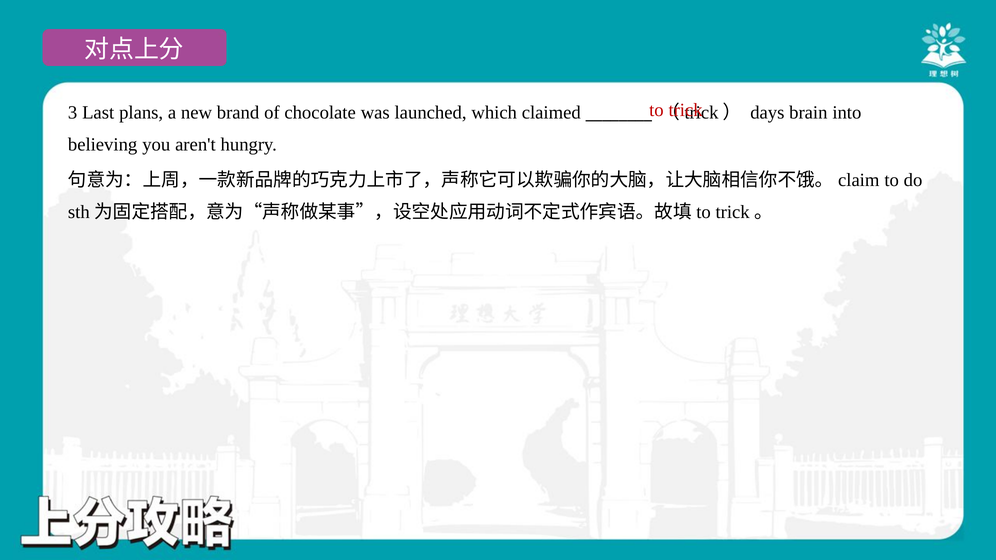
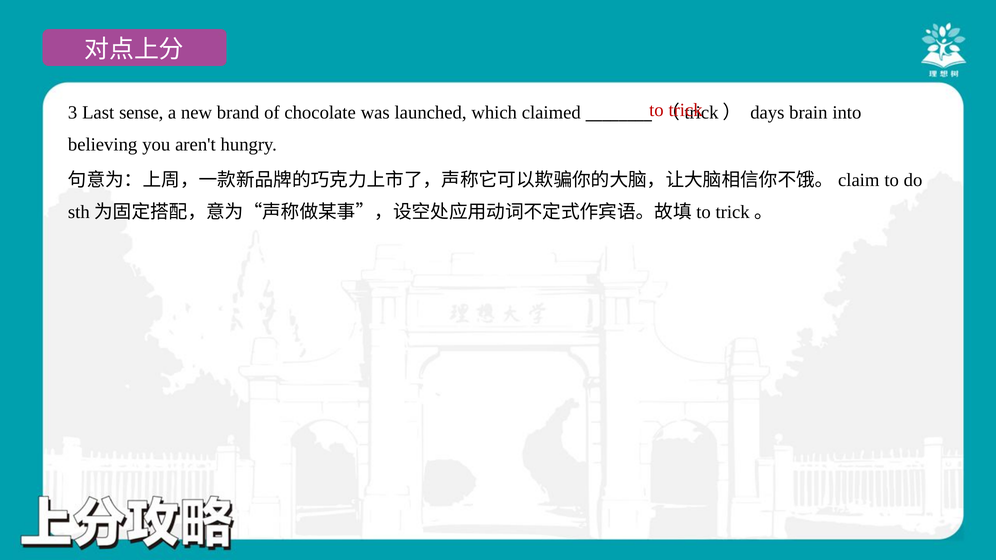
plans: plans -> sense
